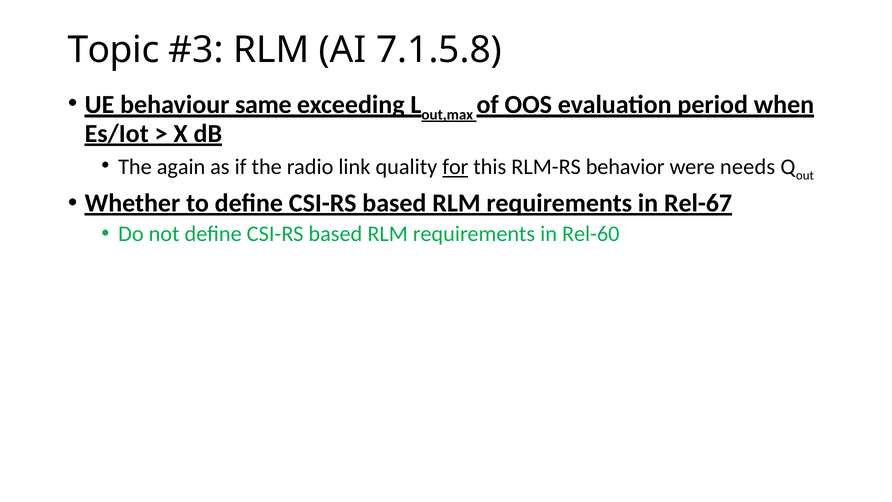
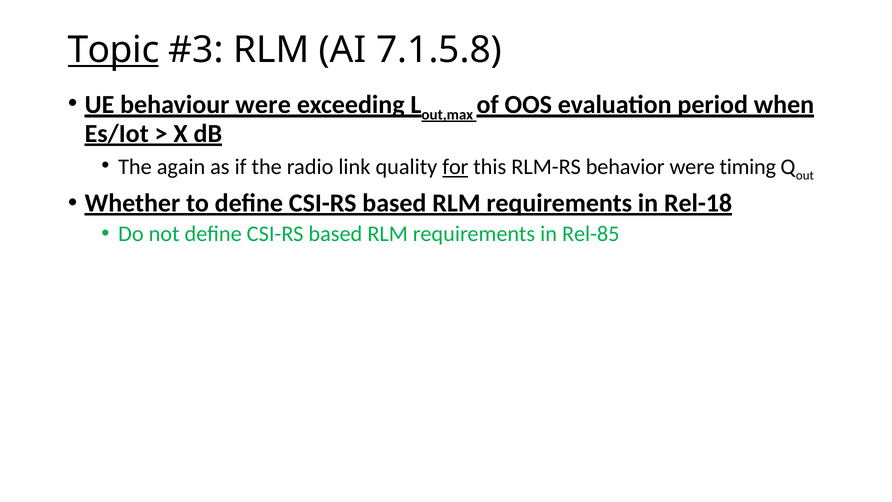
Topic underline: none -> present
behaviour same: same -> were
needs: needs -> timing
Rel-67: Rel-67 -> Rel-18
Rel-60: Rel-60 -> Rel-85
